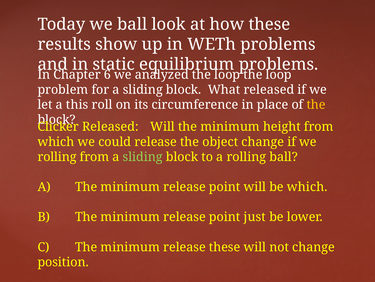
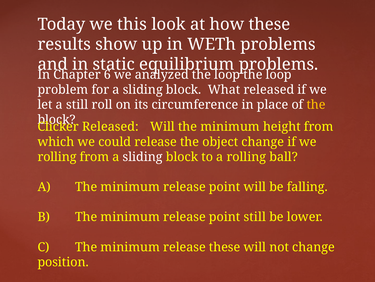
we ball: ball -> this
a this: this -> still
sliding at (143, 156) colour: light green -> white
be which: which -> falling
point just: just -> still
